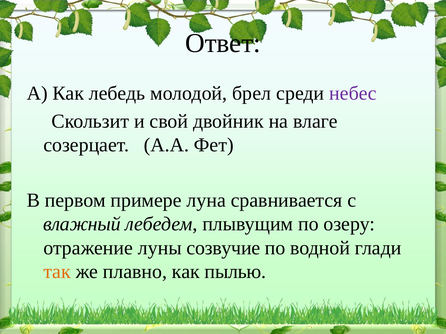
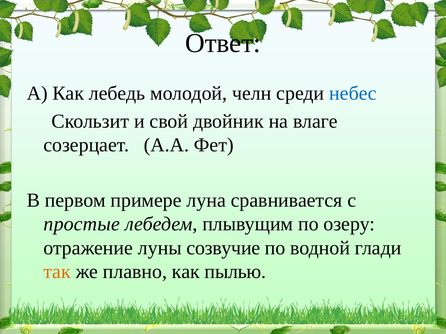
брел: брел -> челн
небес colour: purple -> blue
влажный: влажный -> простые
